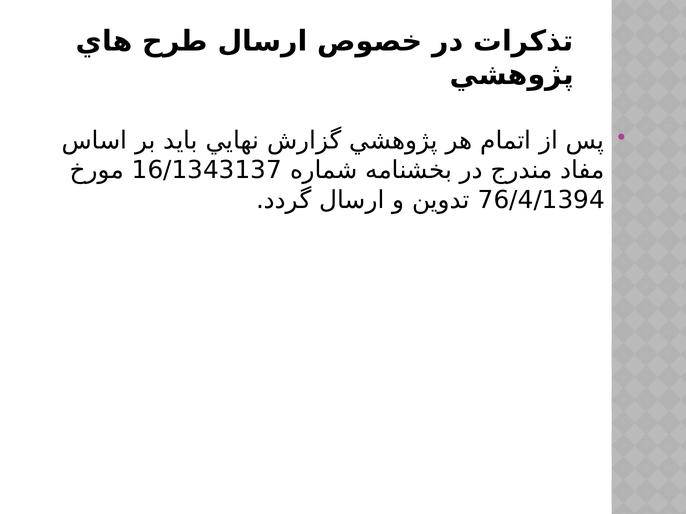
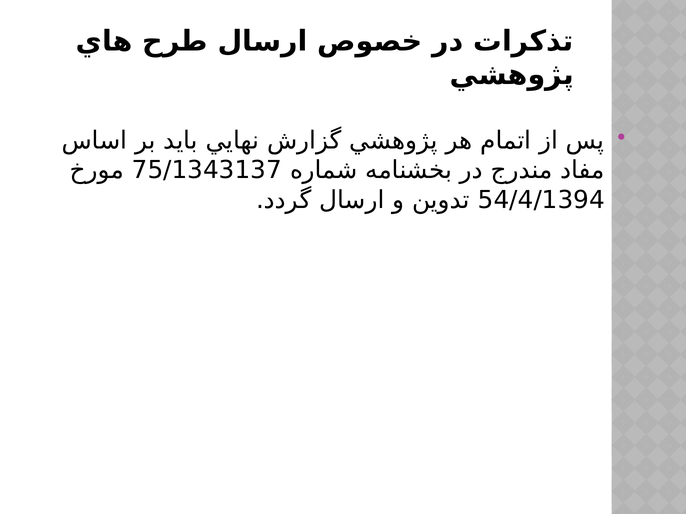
16/1343137: 16/1343137 -> 75/1343137
76/4/1394: 76/4/1394 -> 54/4/1394
